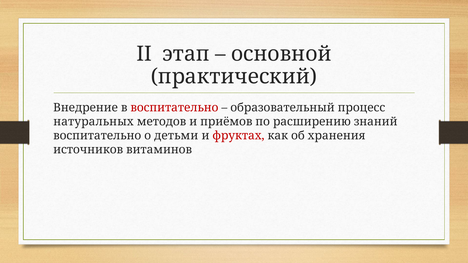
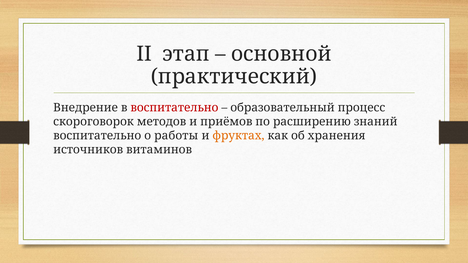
натуральных: натуральных -> скороговорок
детьми: детьми -> работы
фруктах colour: red -> orange
